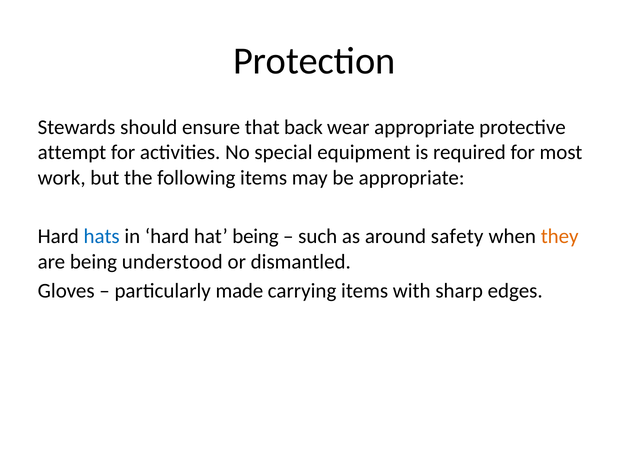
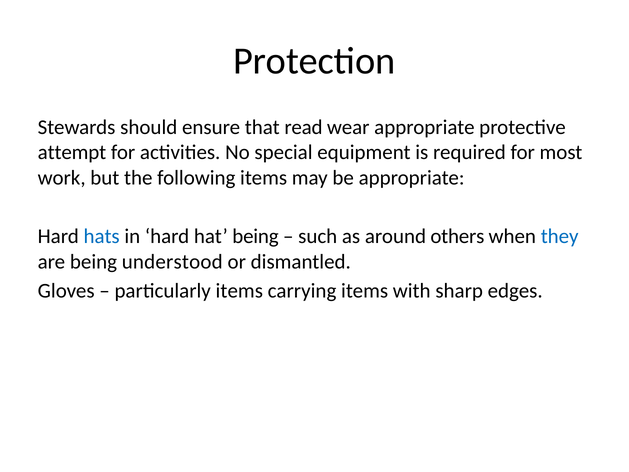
back: back -> read
safety: safety -> others
they colour: orange -> blue
particularly made: made -> items
